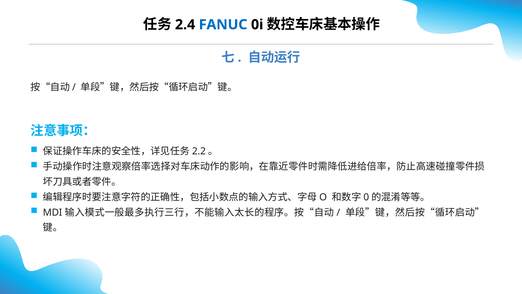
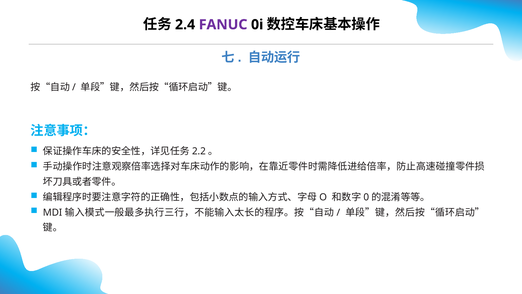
FANUC colour: blue -> purple
